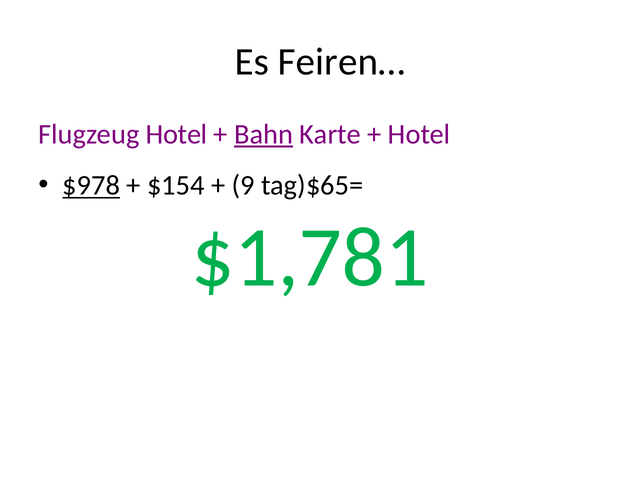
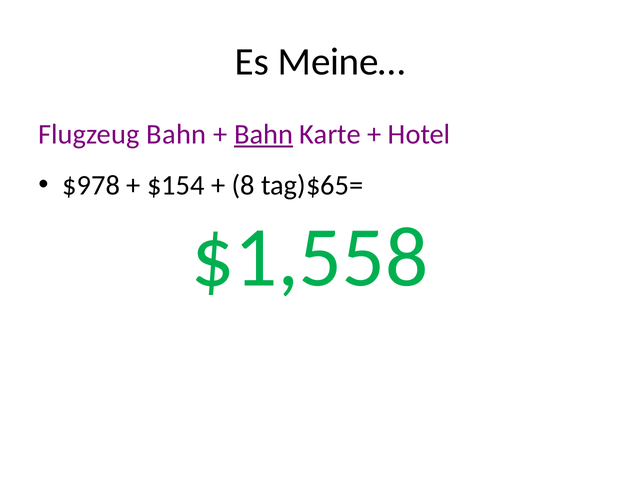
Feiren…: Feiren… -> Meine…
Flugzeug Hotel: Hotel -> Bahn
$978 underline: present -> none
9: 9 -> 8
$1,781: $1,781 -> $1,558
